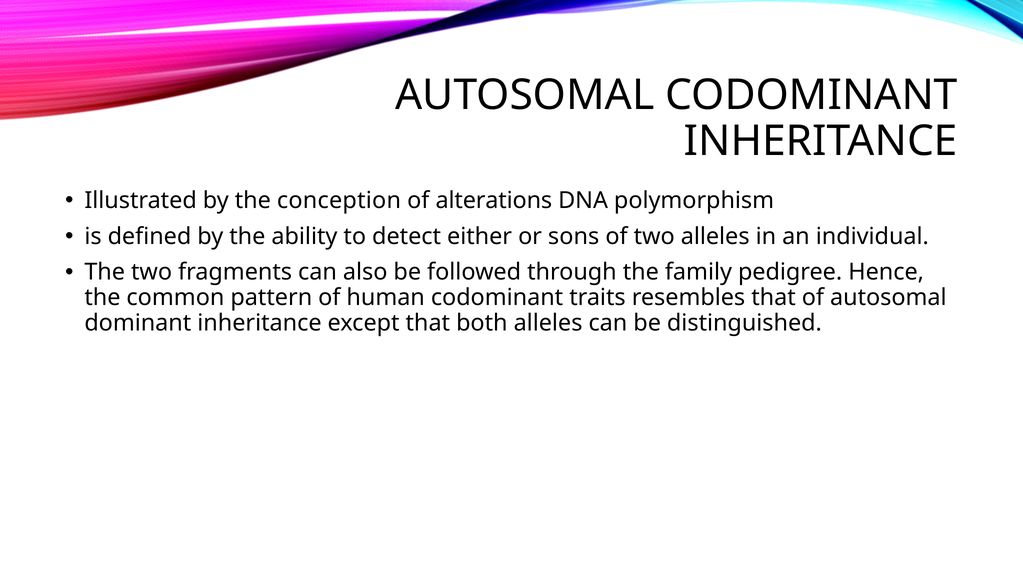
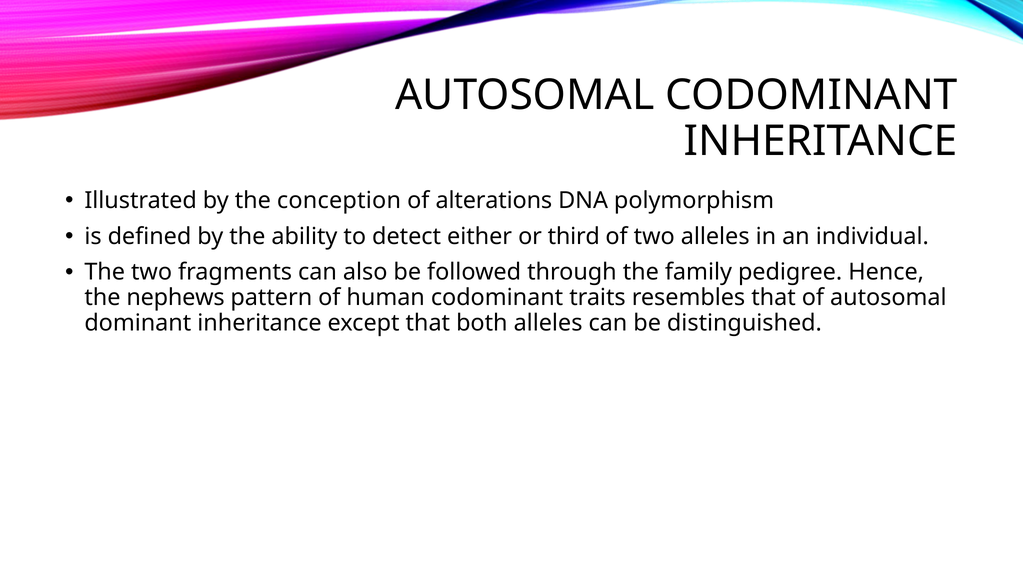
sons: sons -> third
common: common -> nephews
